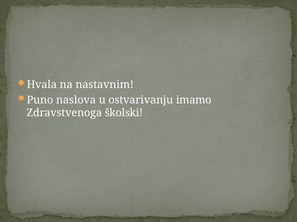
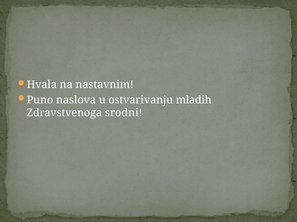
imamo: imamo -> mladih
školski: školski -> srodni
